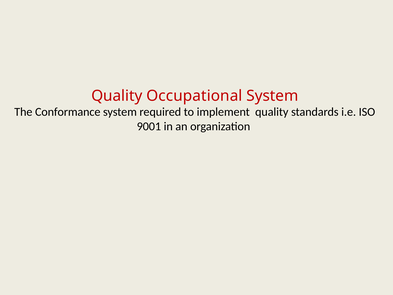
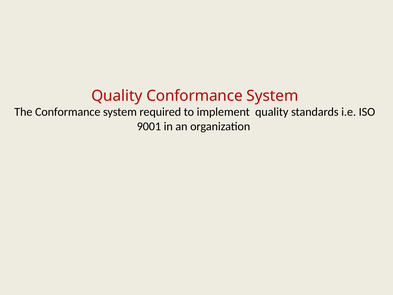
Quality Occupational: Occupational -> Conformance
